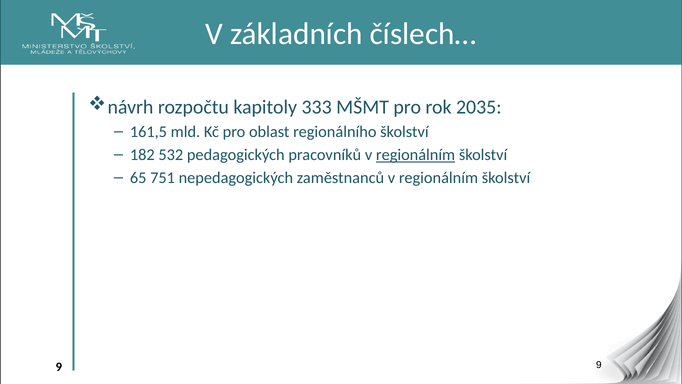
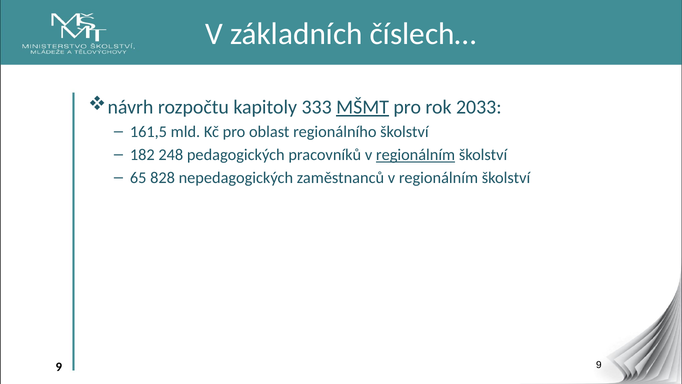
MŠMT underline: none -> present
2035: 2035 -> 2033
532: 532 -> 248
751: 751 -> 828
